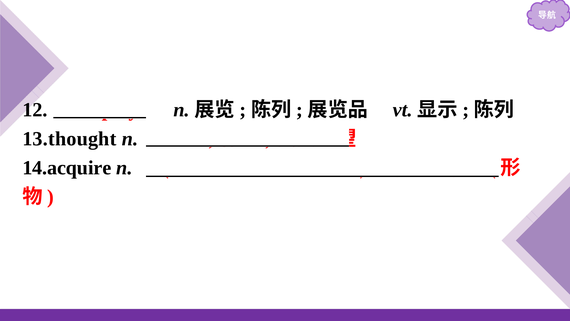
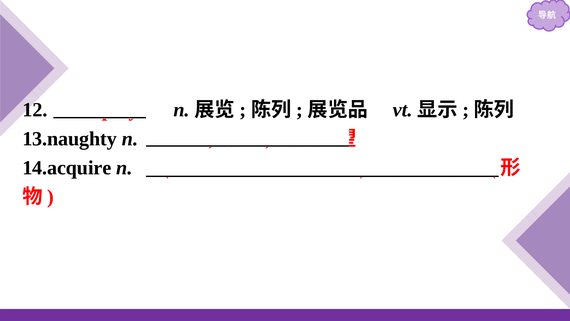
13.thought: 13.thought -> 13.naughty
